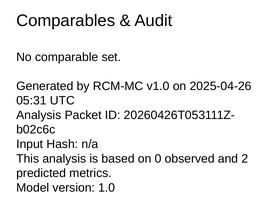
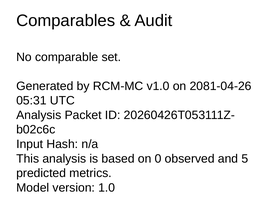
2025-04-26: 2025-04-26 -> 2081-04-26
2: 2 -> 5
